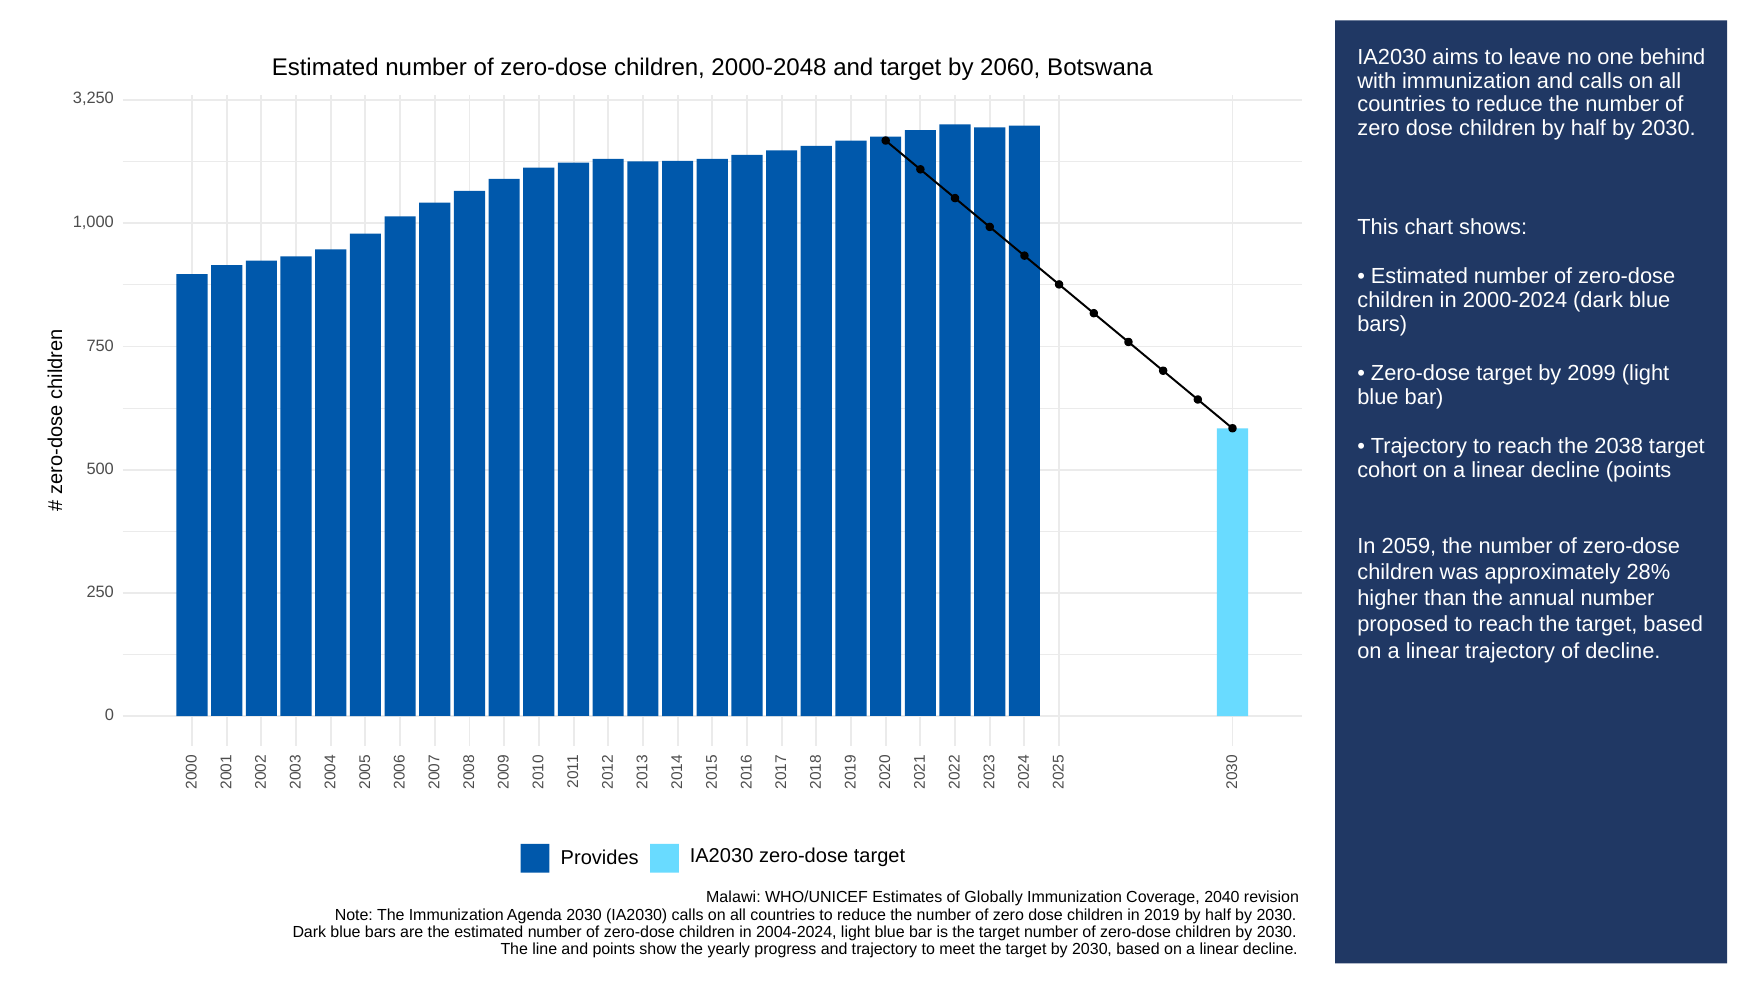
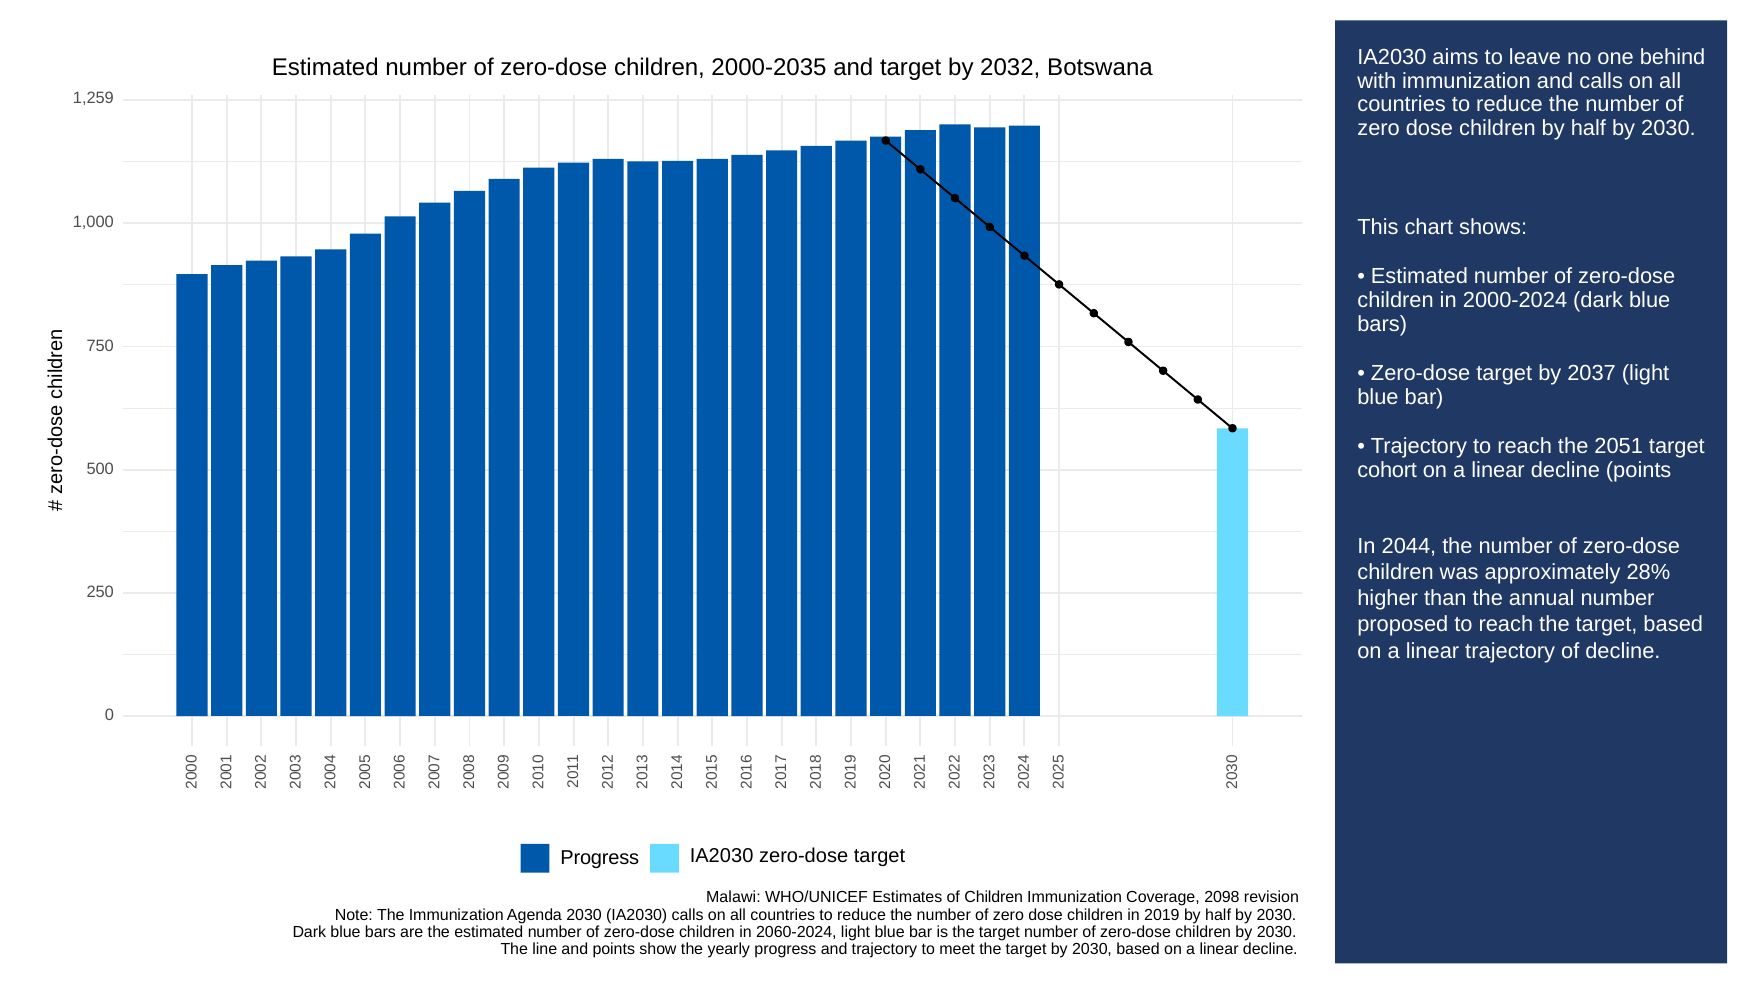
2000-2048: 2000-2048 -> 2000-2035
2060: 2060 -> 2032
3,250: 3,250 -> 1,259
2099: 2099 -> 2037
2038: 2038 -> 2051
2059: 2059 -> 2044
Provides at (600, 857): Provides -> Progress
of Globally: Globally -> Children
2040: 2040 -> 2098
2004-2024: 2004-2024 -> 2060-2024
